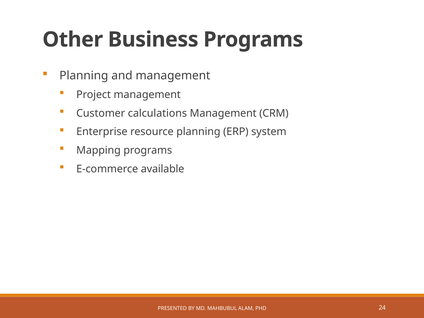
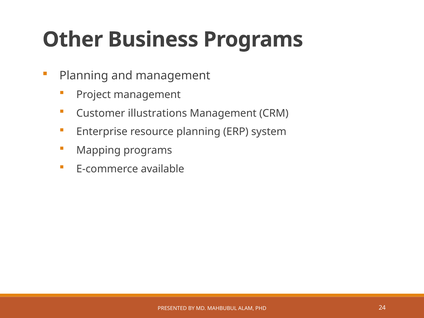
calculations: calculations -> illustrations
